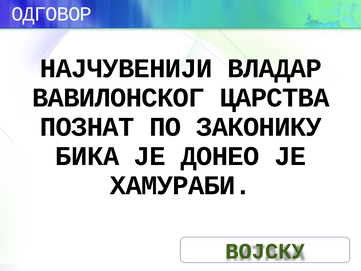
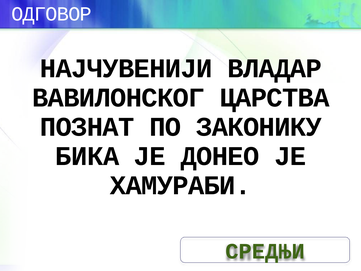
ВОЈСКУ: ВОЈСКУ -> СРЕДЊИ
